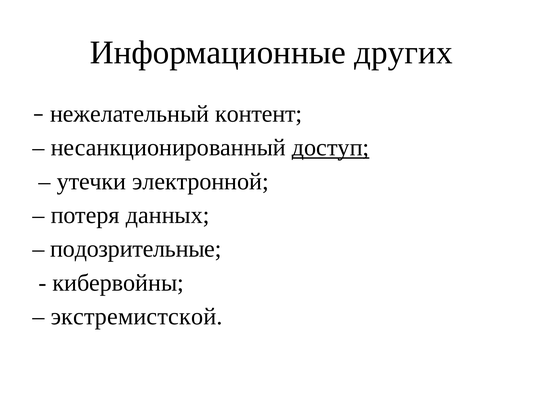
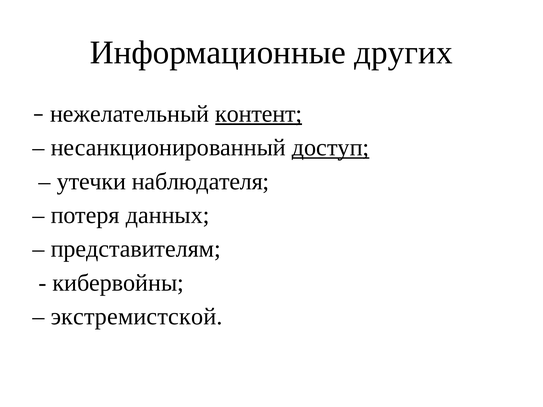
контент underline: none -> present
электронной: электронной -> наблюдателя
подозрительные: подозрительные -> представителям
